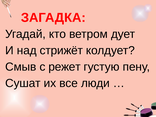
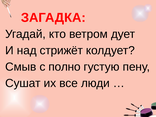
режет: режет -> полно
